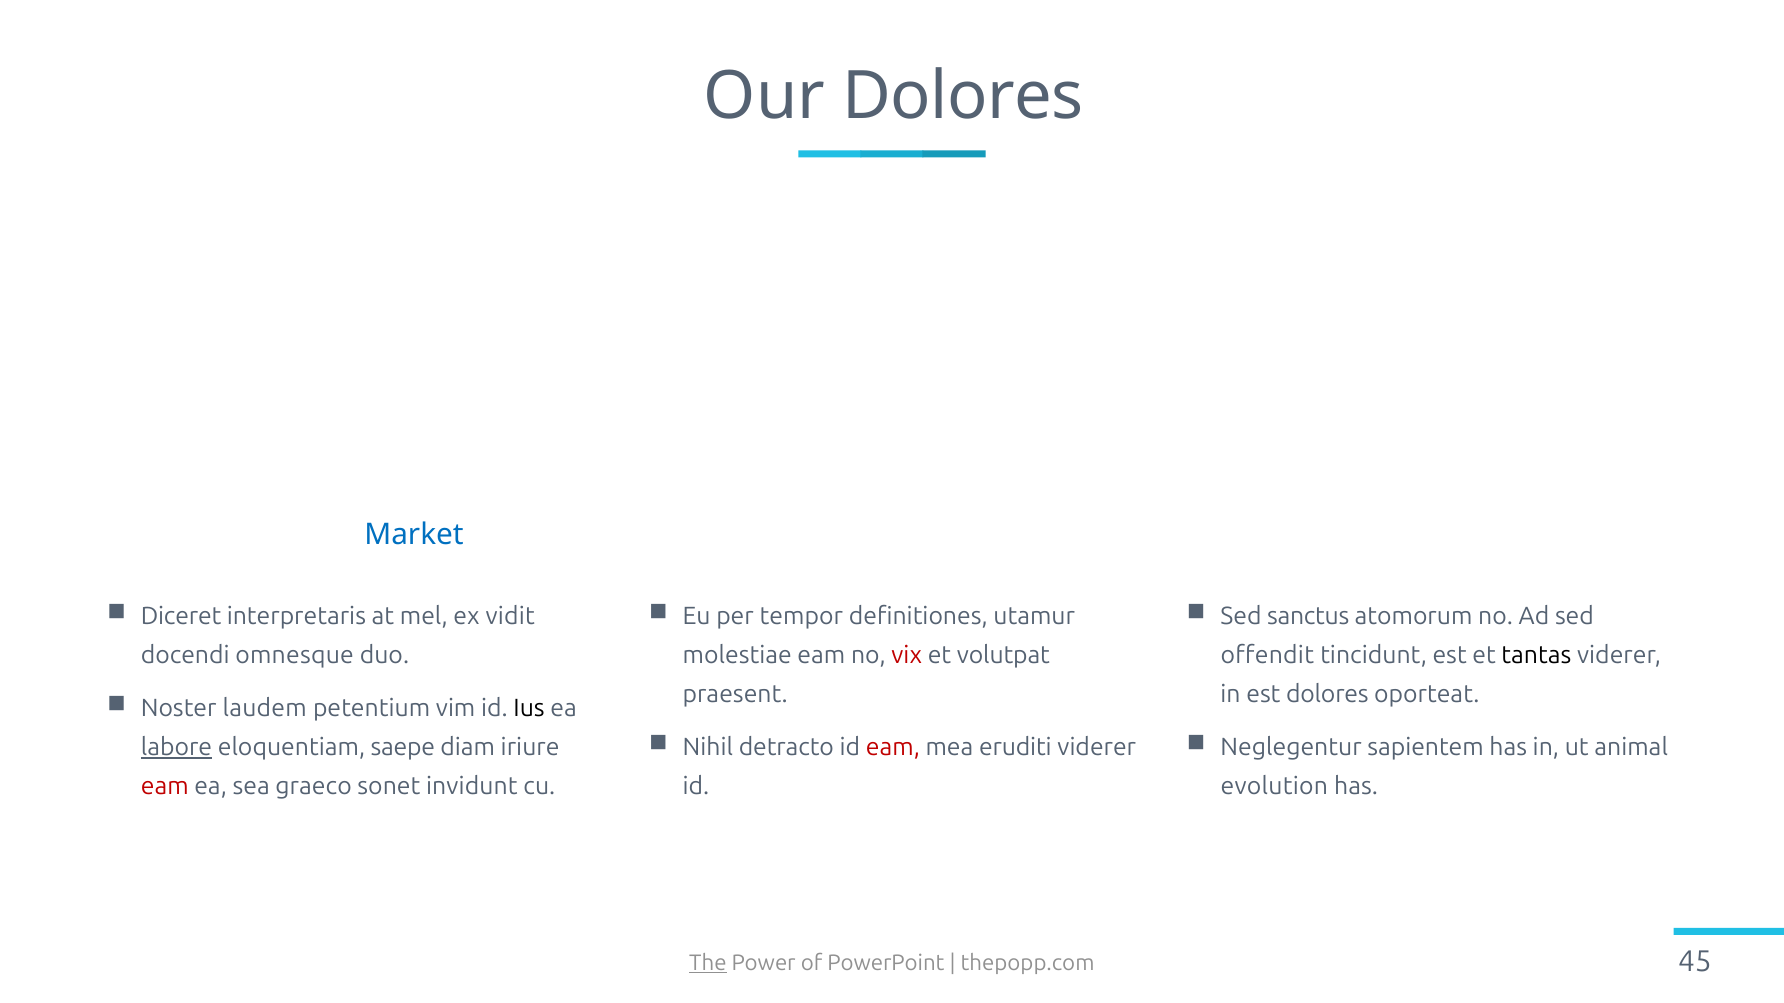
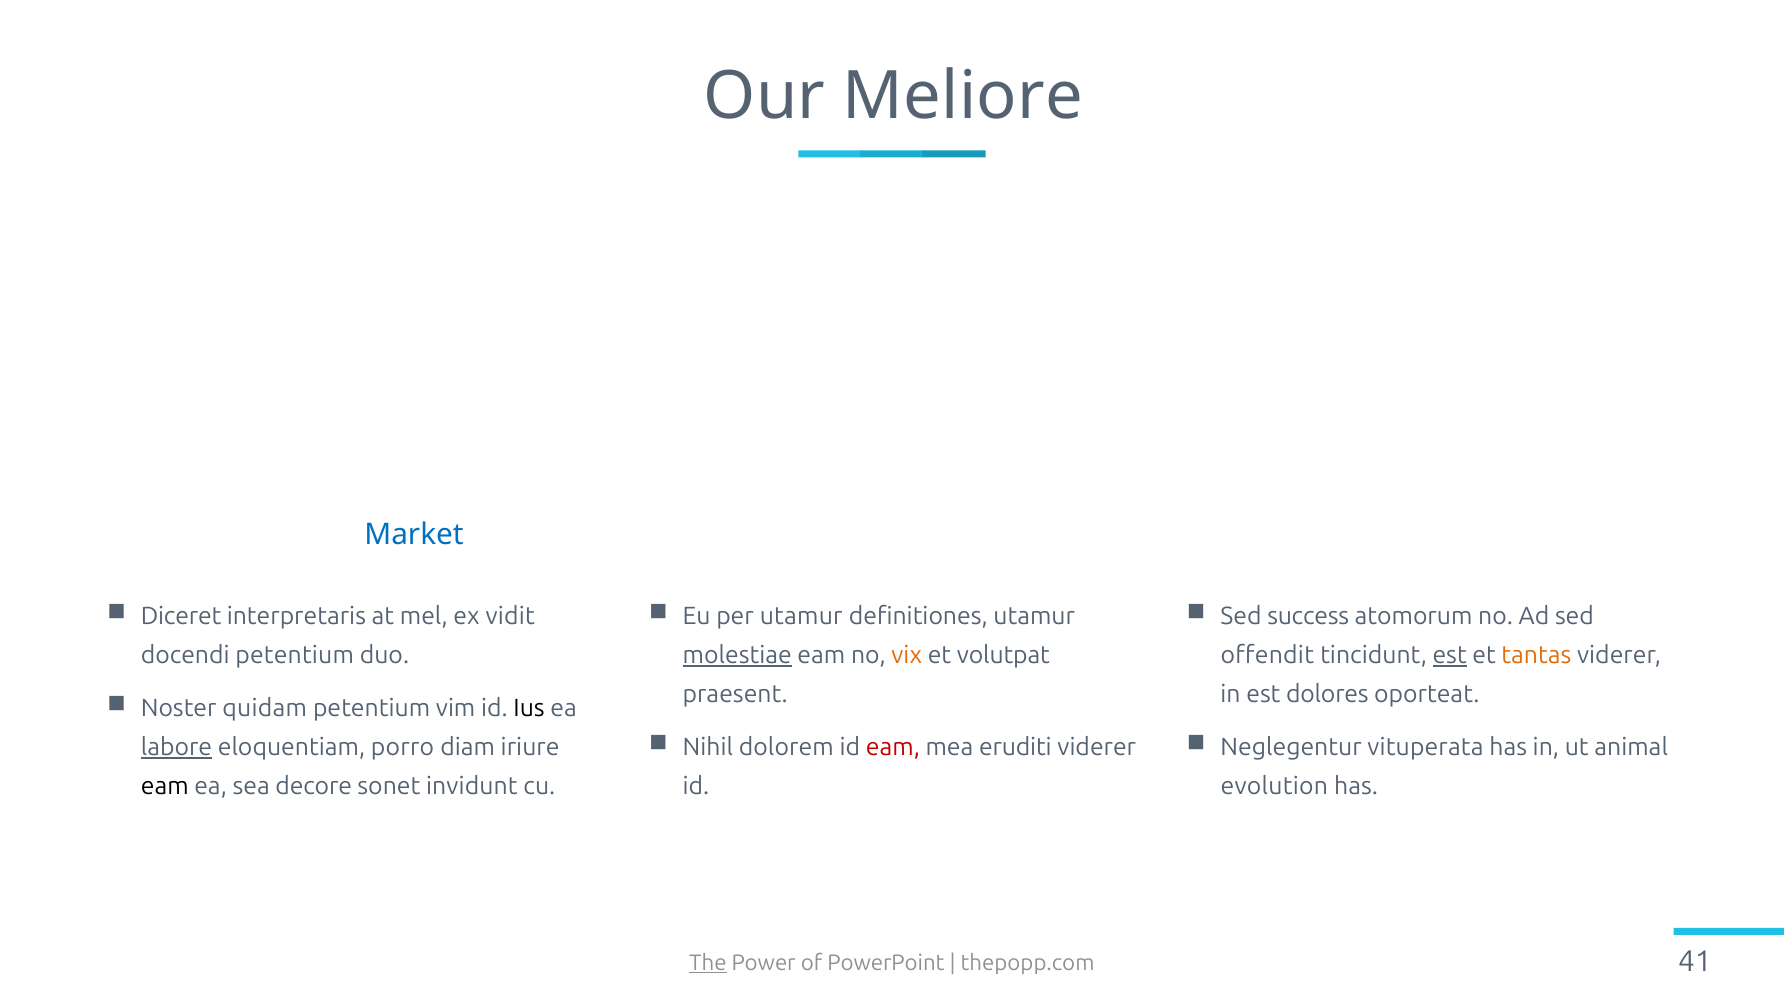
Our Dolores: Dolores -> Meliore
per tempor: tempor -> utamur
sanctus: sanctus -> success
docendi omnesque: omnesque -> petentium
molestiae underline: none -> present
vix colour: red -> orange
est at (1450, 655) underline: none -> present
tantas colour: black -> orange
laudem: laudem -> quidam
detracto: detracto -> dolorem
sapientem: sapientem -> vituperata
saepe: saepe -> porro
eam at (165, 786) colour: red -> black
graeco: graeco -> decore
45: 45 -> 41
